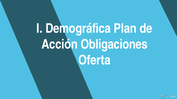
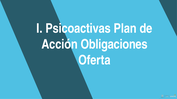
Demográfica: Demográfica -> Psicoactivas
